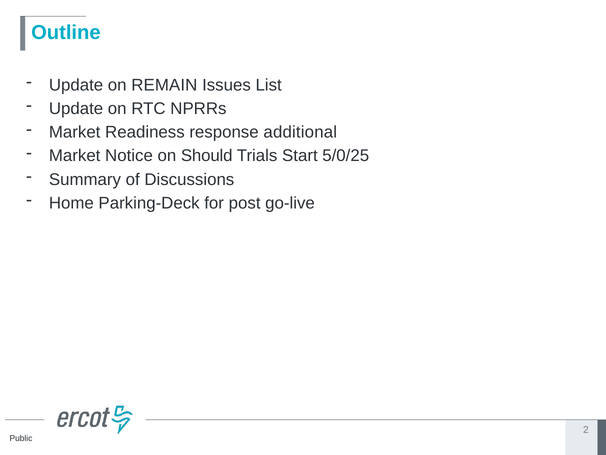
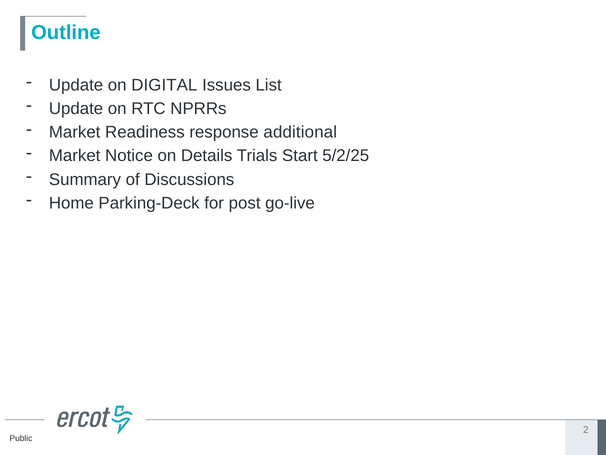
REMAIN: REMAIN -> DIGITAL
Should: Should -> Details
5/0/25: 5/0/25 -> 5/2/25
